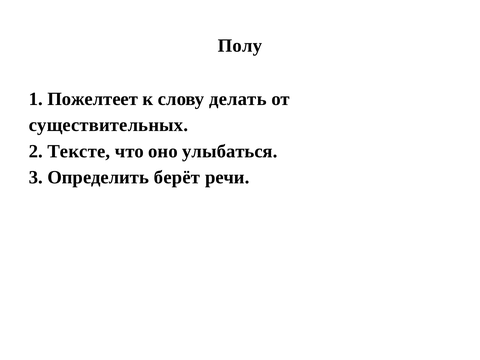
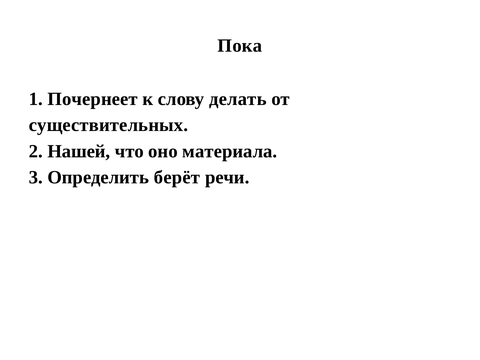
Полу: Полу -> Пока
Пожелтеет: Пожелтеет -> Почернеет
Тексте: Тексте -> Нашей
улыбаться: улыбаться -> материала
